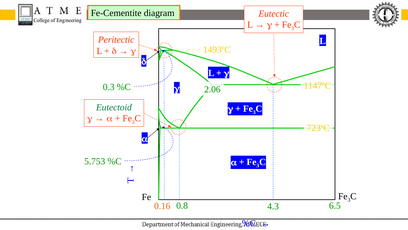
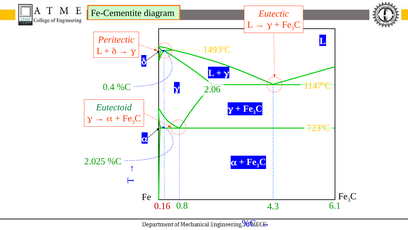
0.3: 0.3 -> 0.4
5.753: 5.753 -> 2.025
6.5: 6.5 -> 6.1
0.16 colour: orange -> red
